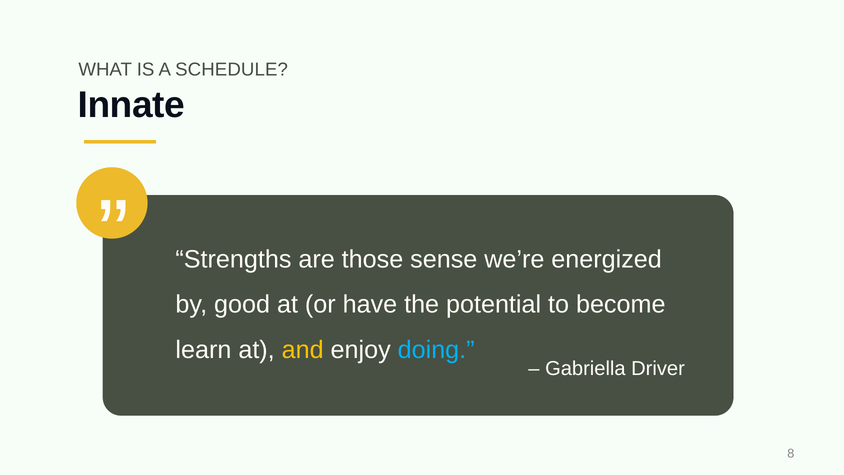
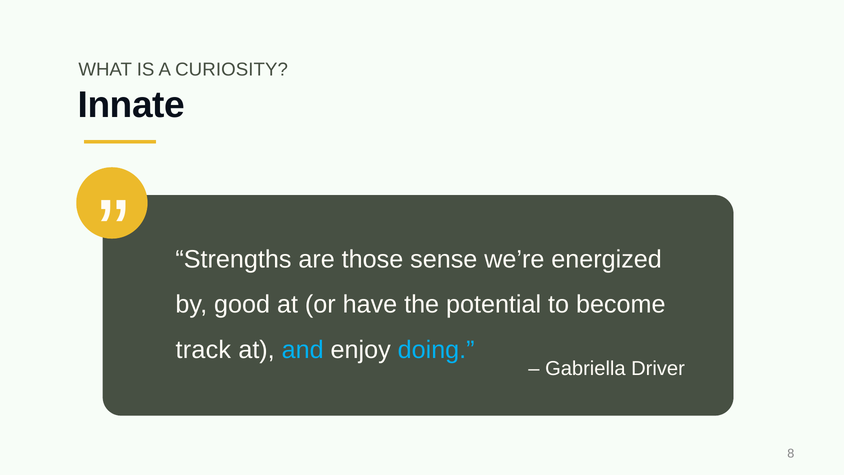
SCHEDULE: SCHEDULE -> CURIOSITY
learn: learn -> track
and colour: yellow -> light blue
